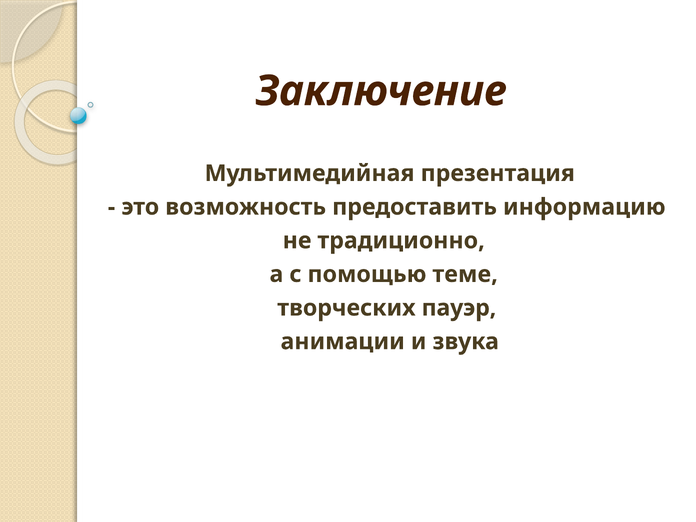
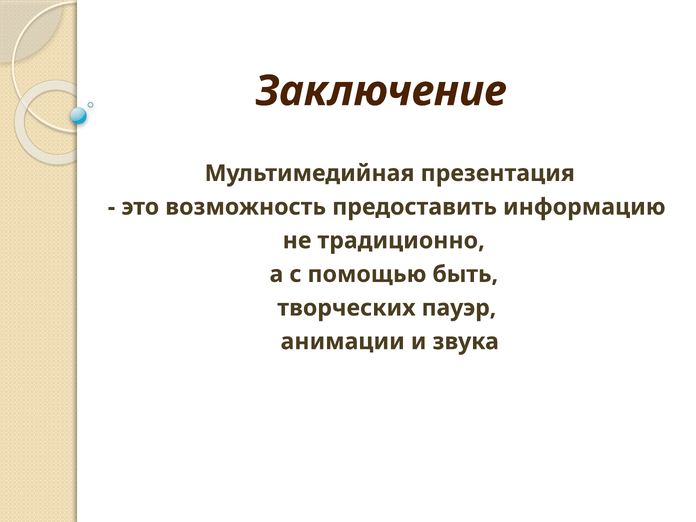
теме: теме -> быть
